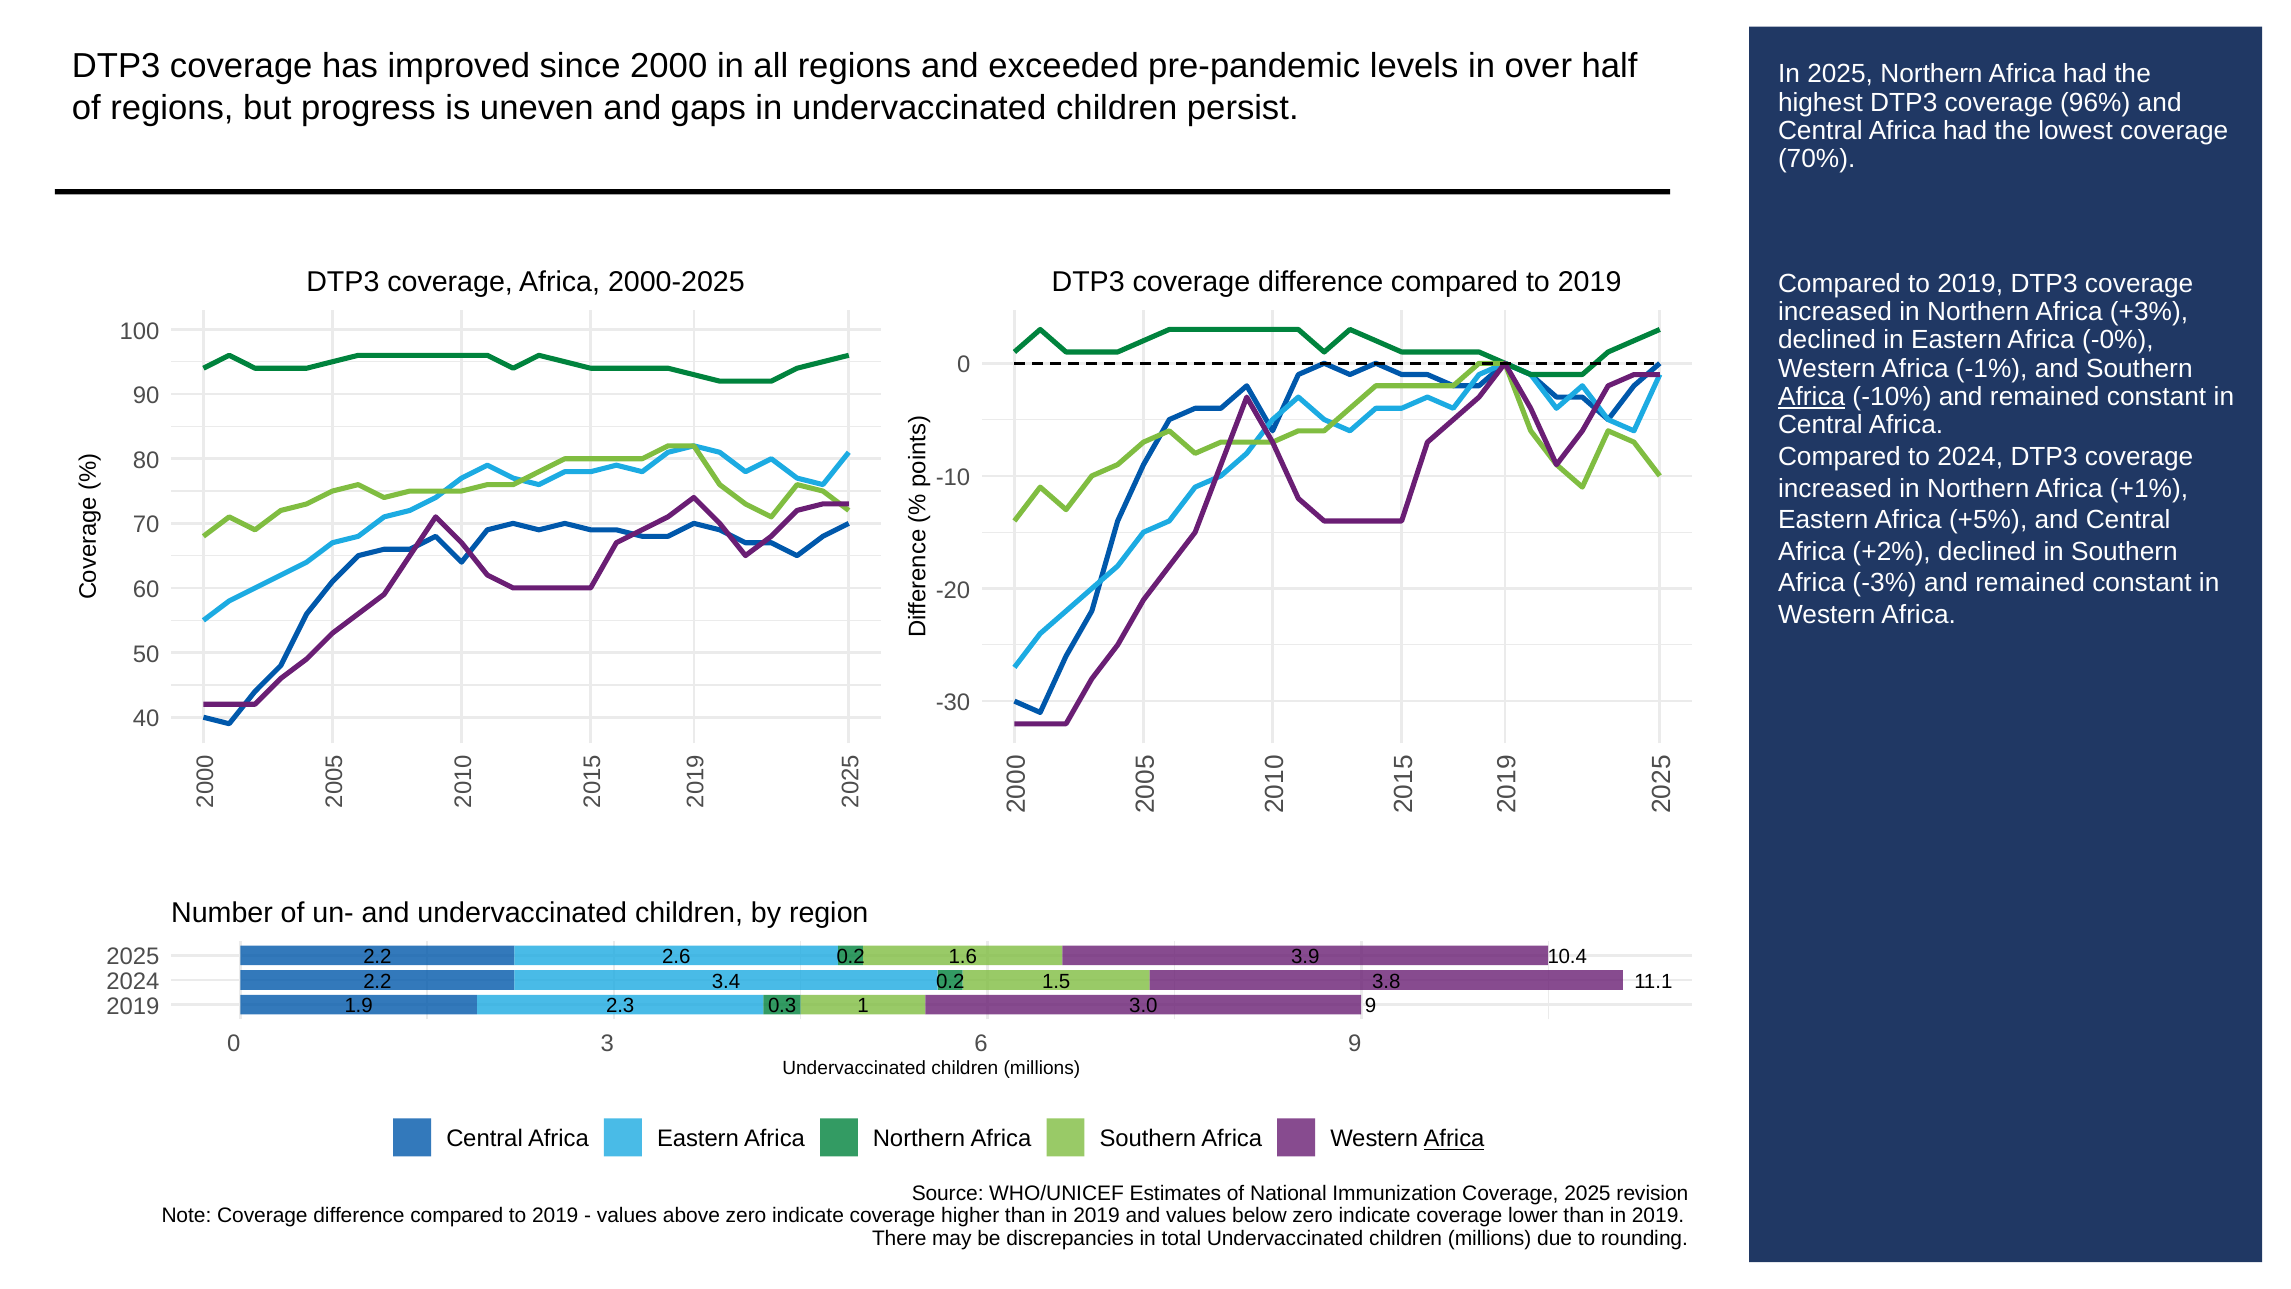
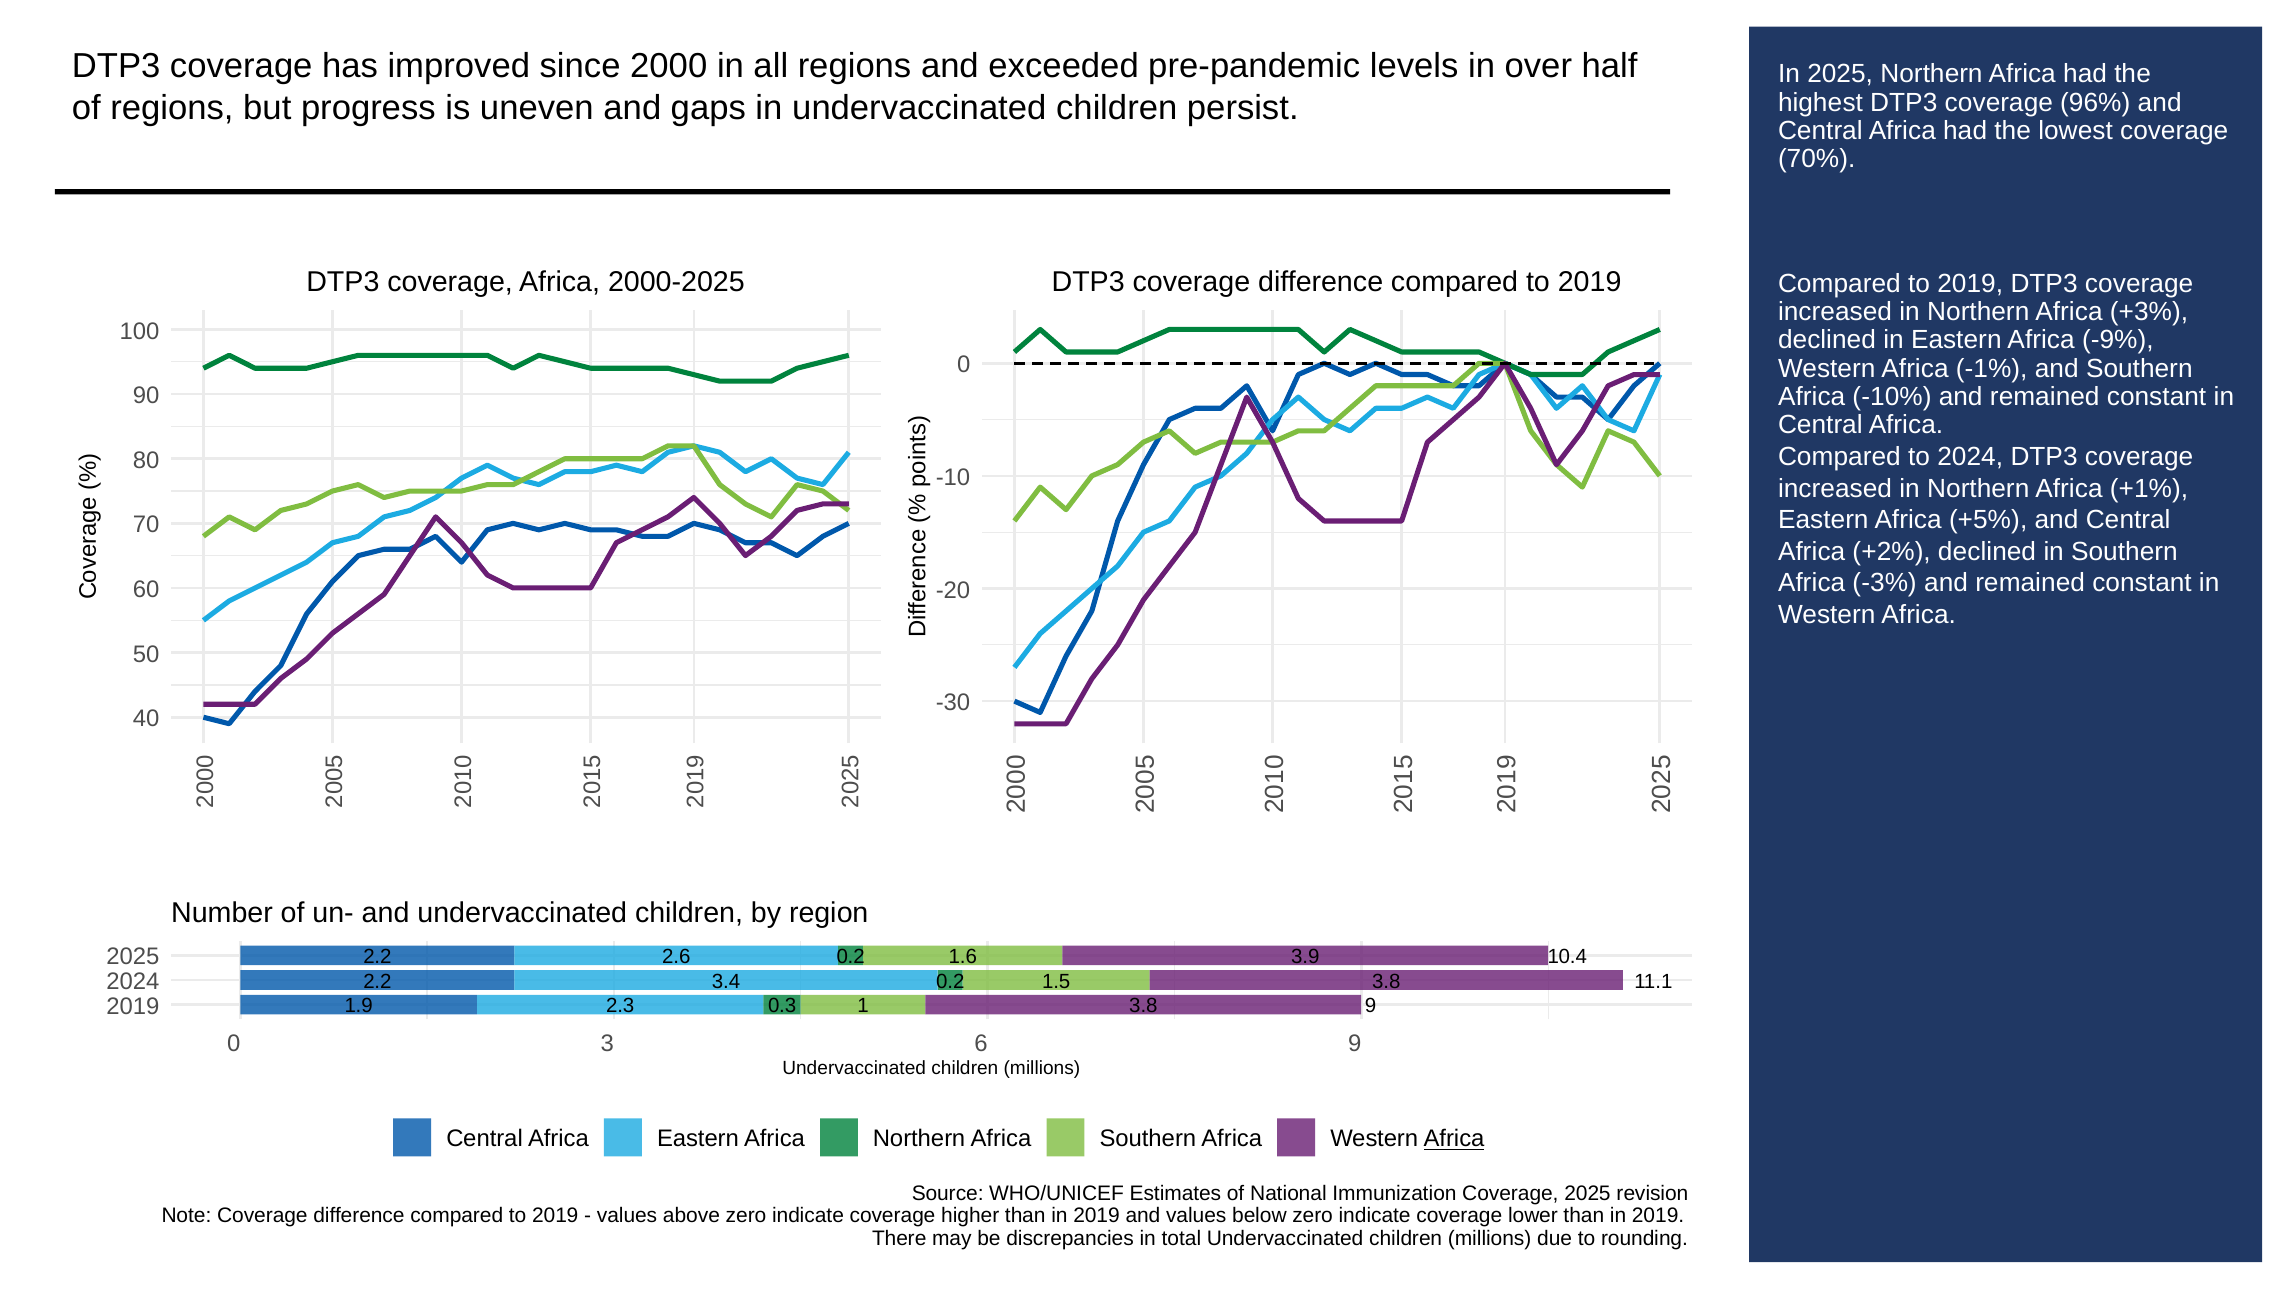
-0%: -0% -> -9%
Africa at (1812, 397) underline: present -> none
3.0 at (1143, 1006): 3.0 -> 3.8
